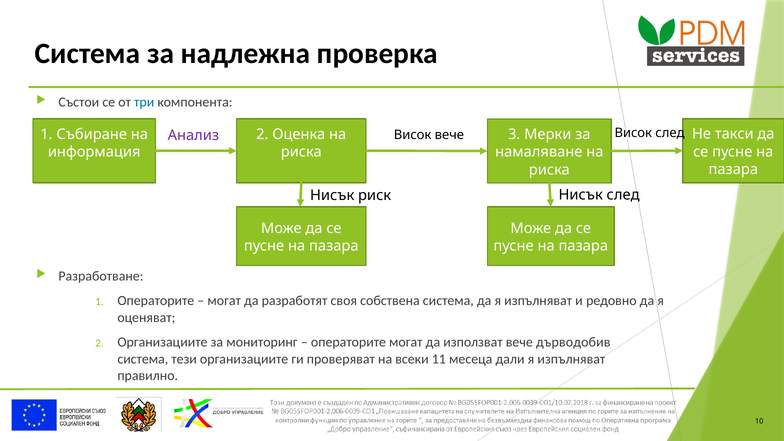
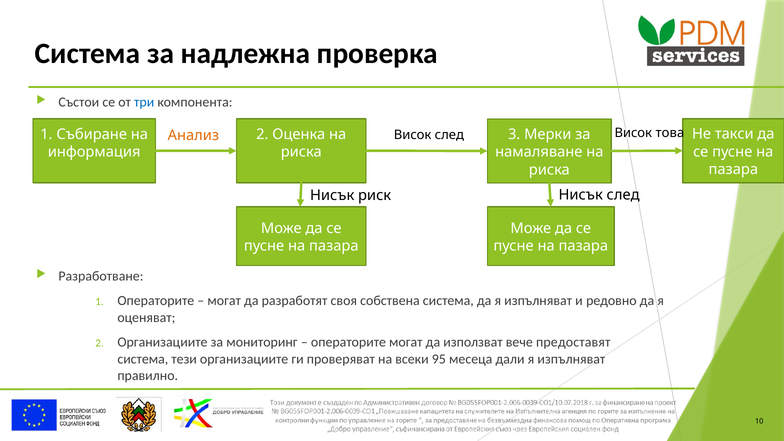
Анализ colour: purple -> orange
Висок след: след -> това
Висок вече: вече -> след
дърводобив: дърводобив -> предоставят
11: 11 -> 95
